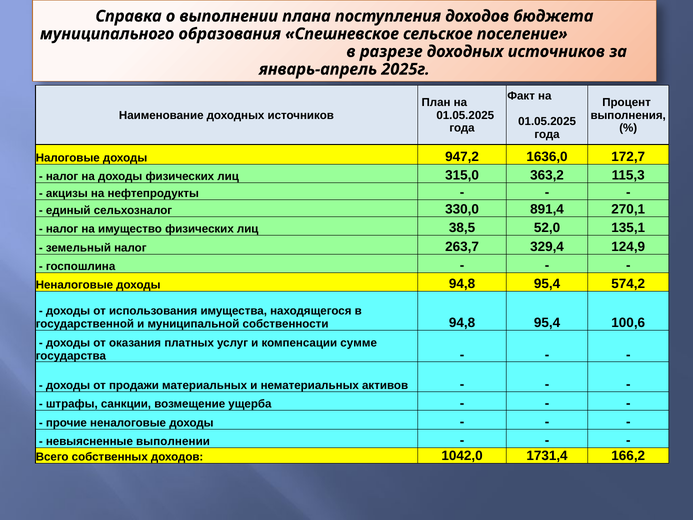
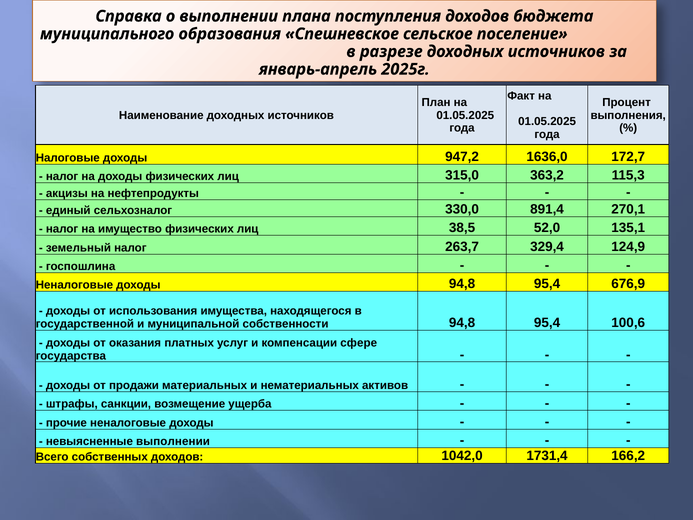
574,2: 574,2 -> 676,9
сумме: сумме -> сфере
